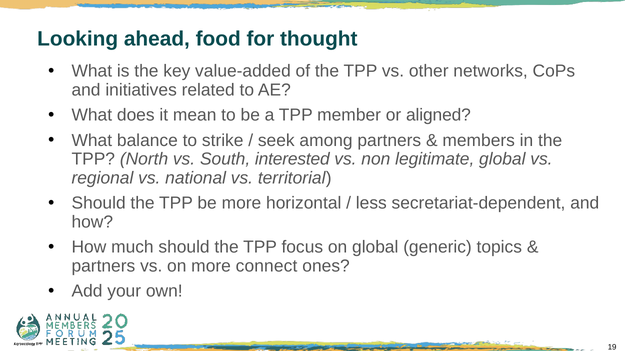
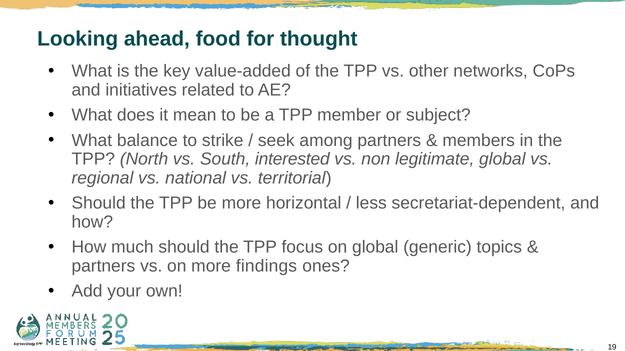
aligned: aligned -> subject
connect: connect -> findings
